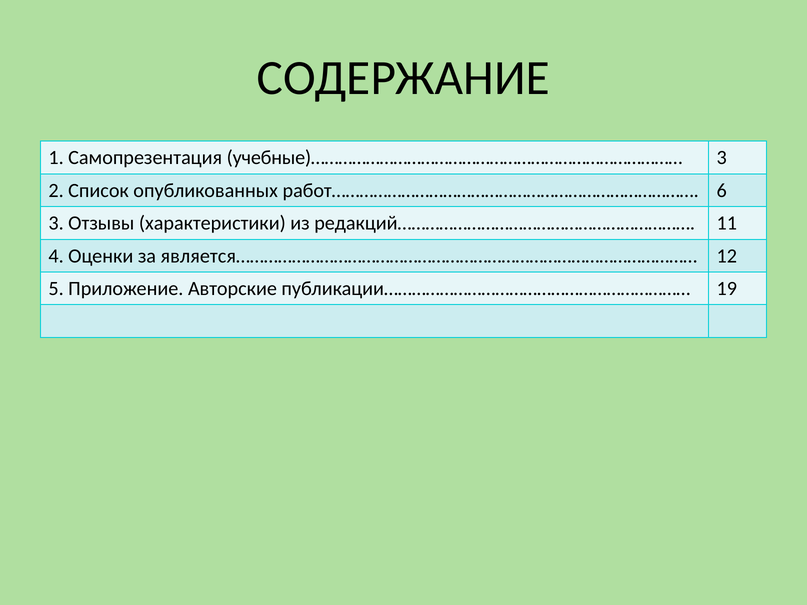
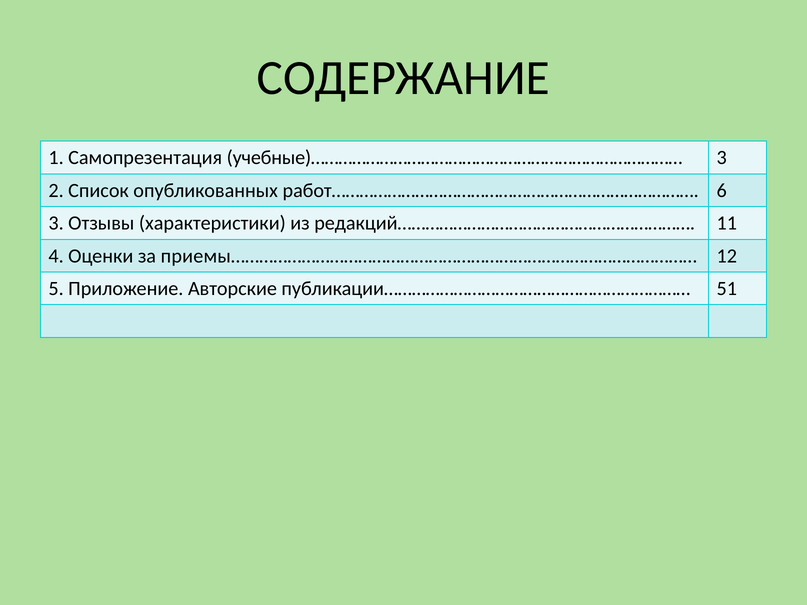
является………………………………………………………………………………………: является……………………………………………………………………………………… -> приемы………………………………………………………………………………………
19: 19 -> 51
